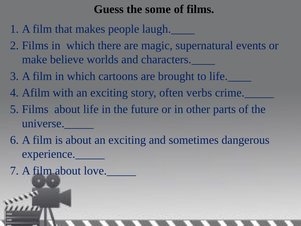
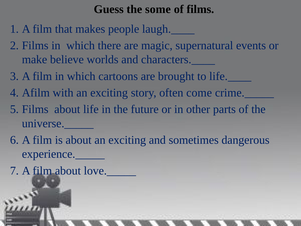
verbs: verbs -> come
